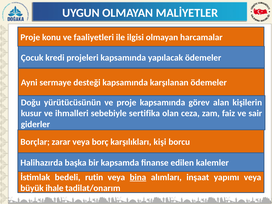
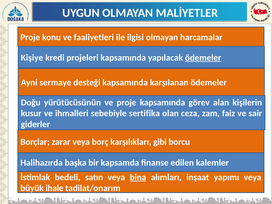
Çocuk: Çocuk -> Kişiye
ödemeler at (203, 58) underline: none -> present
kişi: kişi -> gibi
rutin: rutin -> satın
